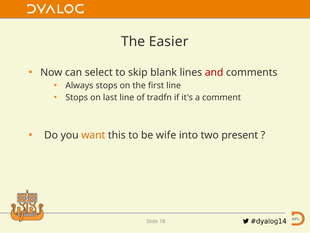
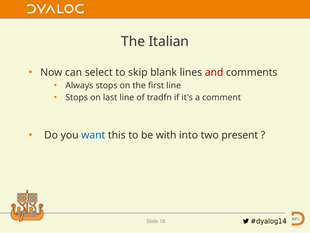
Easier: Easier -> Italian
want colour: orange -> blue
wife: wife -> with
